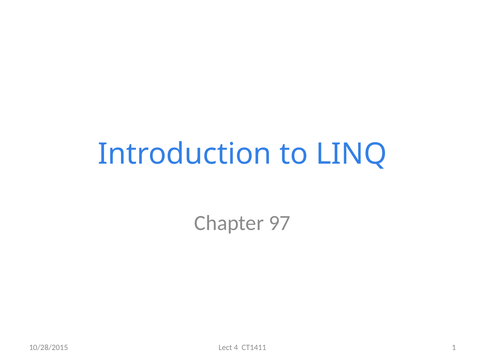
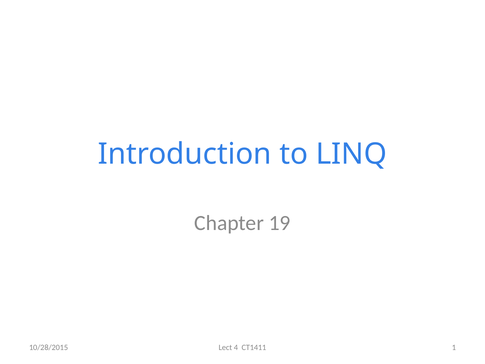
97: 97 -> 19
